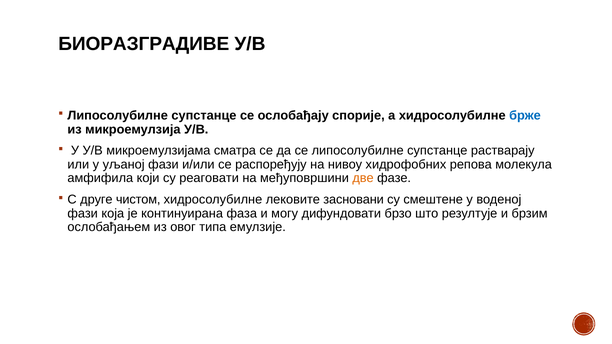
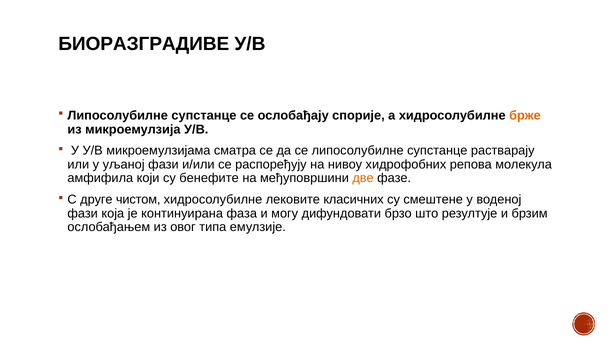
брже colour: blue -> orange
реаговати: реаговати -> бенефите
засновани: засновани -> класичних
